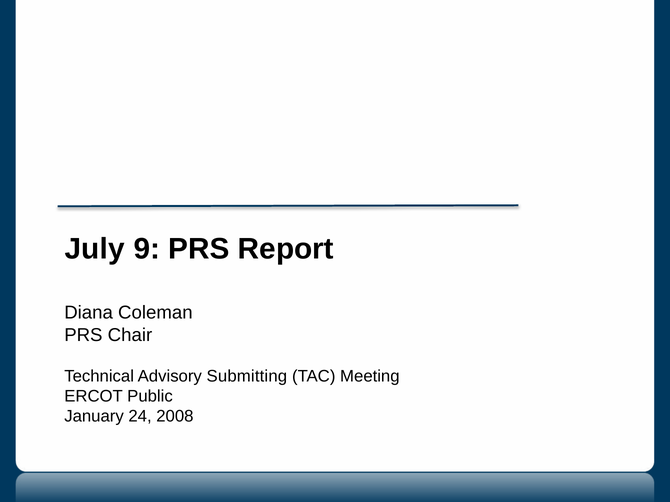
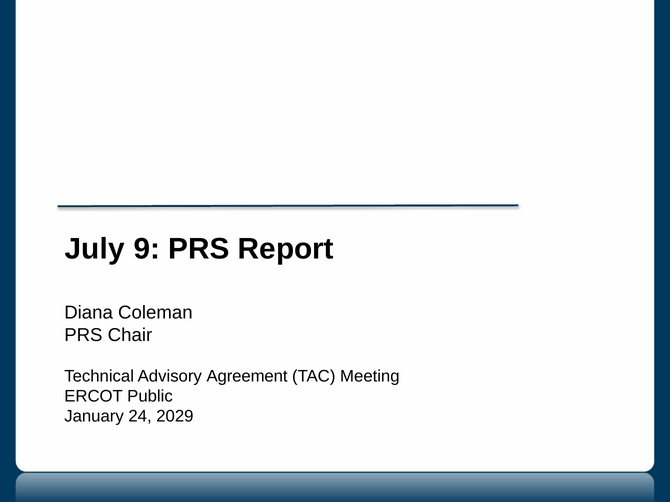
Submitting: Submitting -> Agreement
2008: 2008 -> 2029
